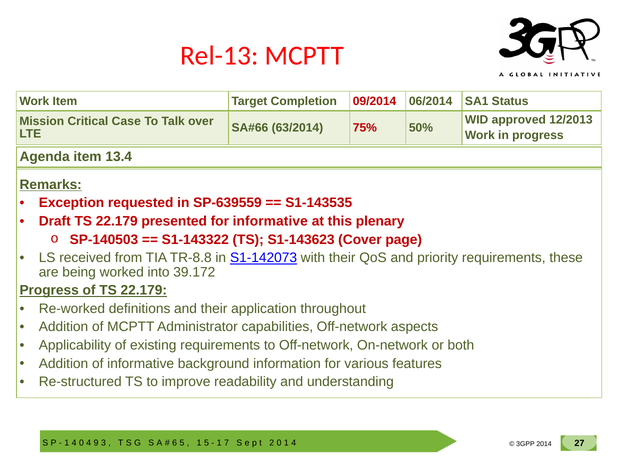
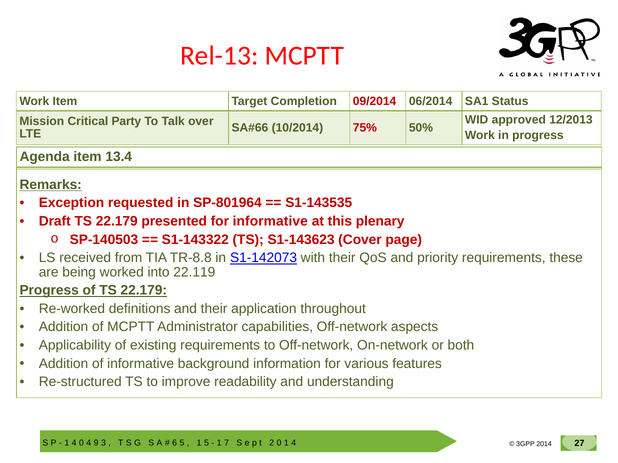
Case: Case -> Party
63/2014: 63/2014 -> 10/2014
SP-639559: SP-639559 -> SP-801964
39.172: 39.172 -> 22.119
